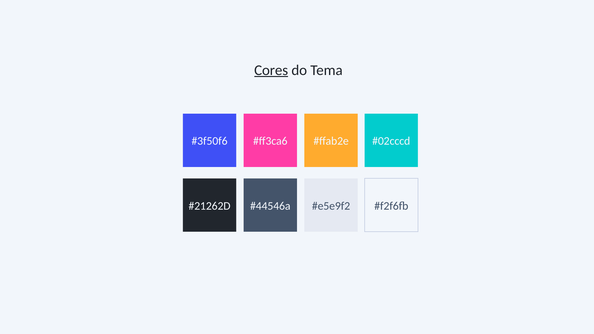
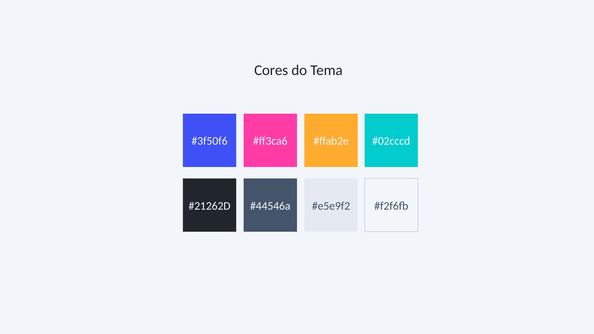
Cores underline: present -> none
